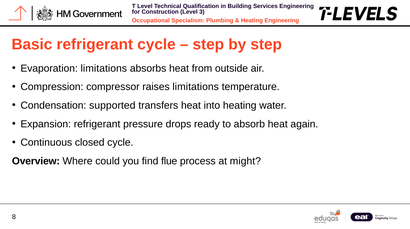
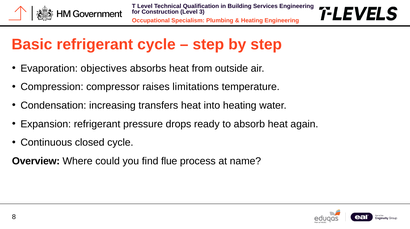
Evaporation limitations: limitations -> objectives
supported: supported -> increasing
might: might -> name
